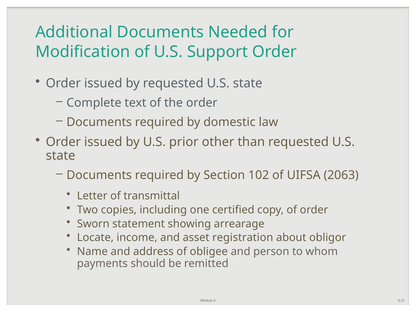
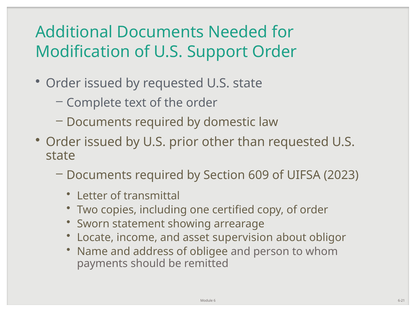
102: 102 -> 609
2063: 2063 -> 2023
registration: registration -> supervision
